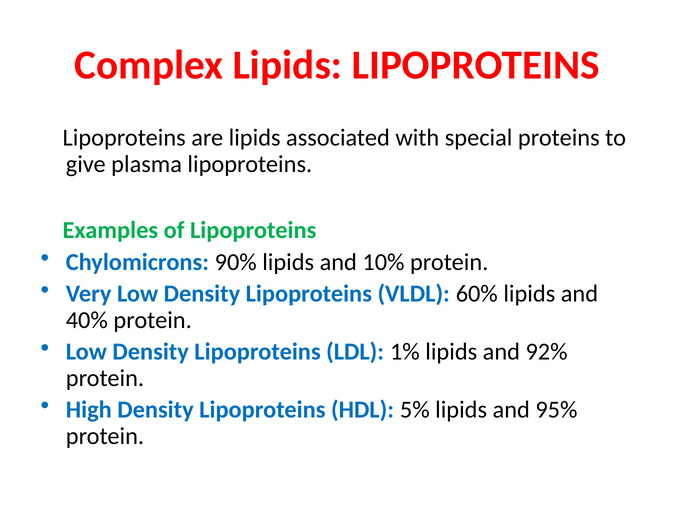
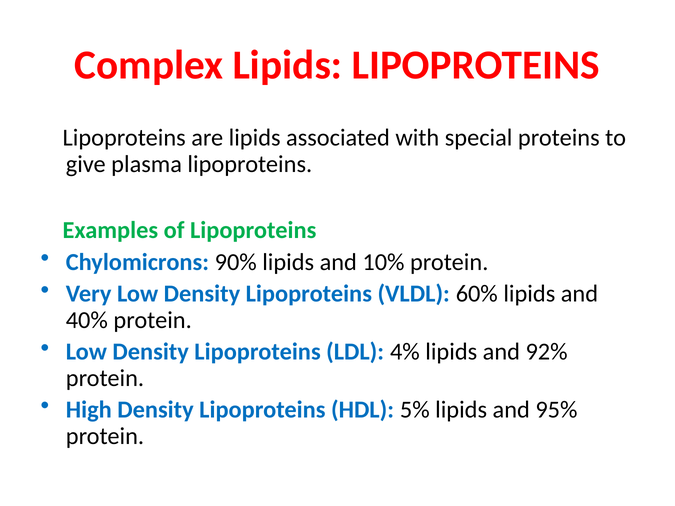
1%: 1% -> 4%
